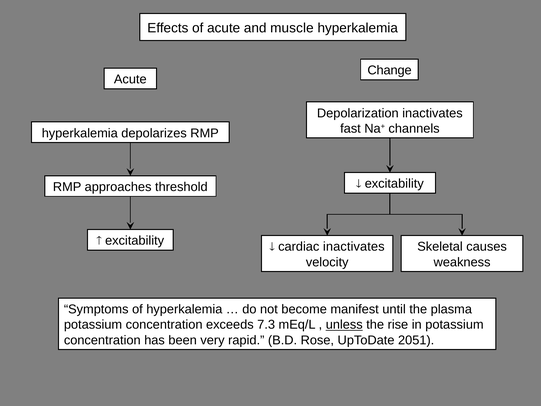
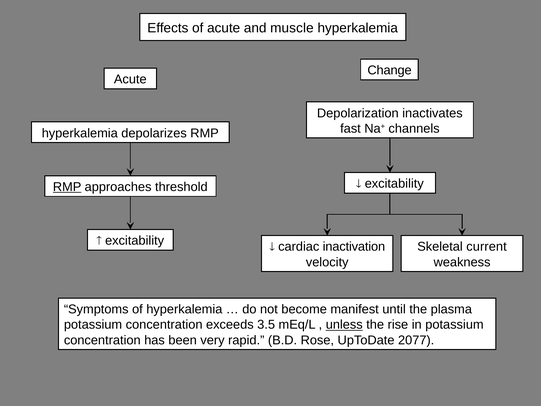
RMP at (67, 187) underline: none -> present
causes: causes -> current
cardiac inactivates: inactivates -> inactivation
7.3: 7.3 -> 3.5
2051: 2051 -> 2077
